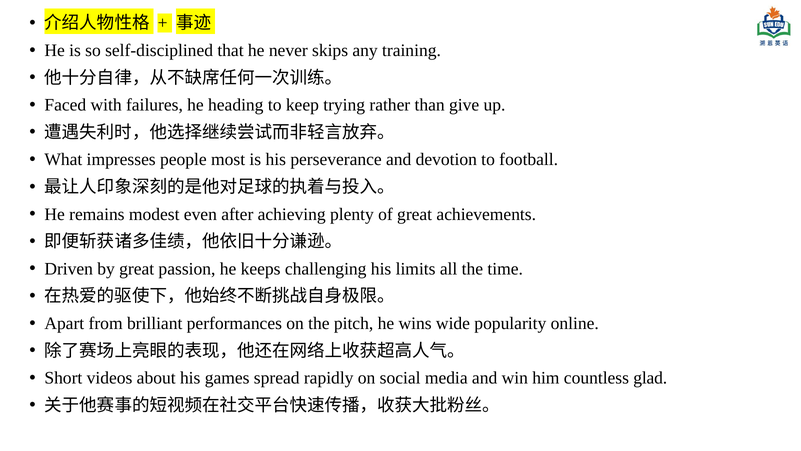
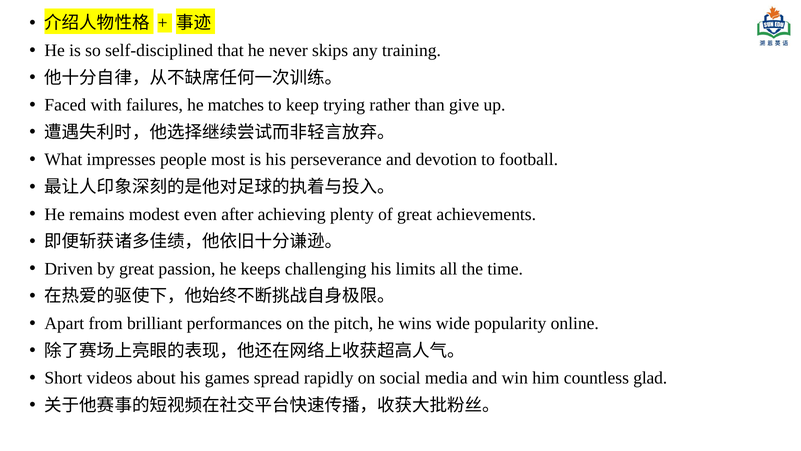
heading: heading -> matches
